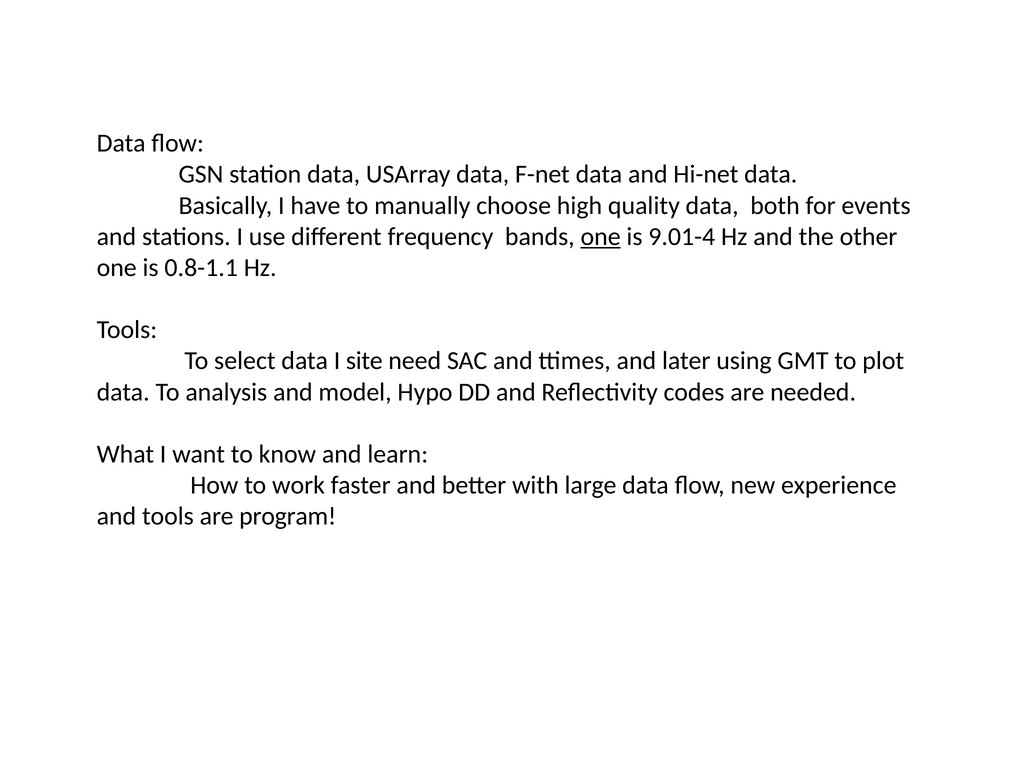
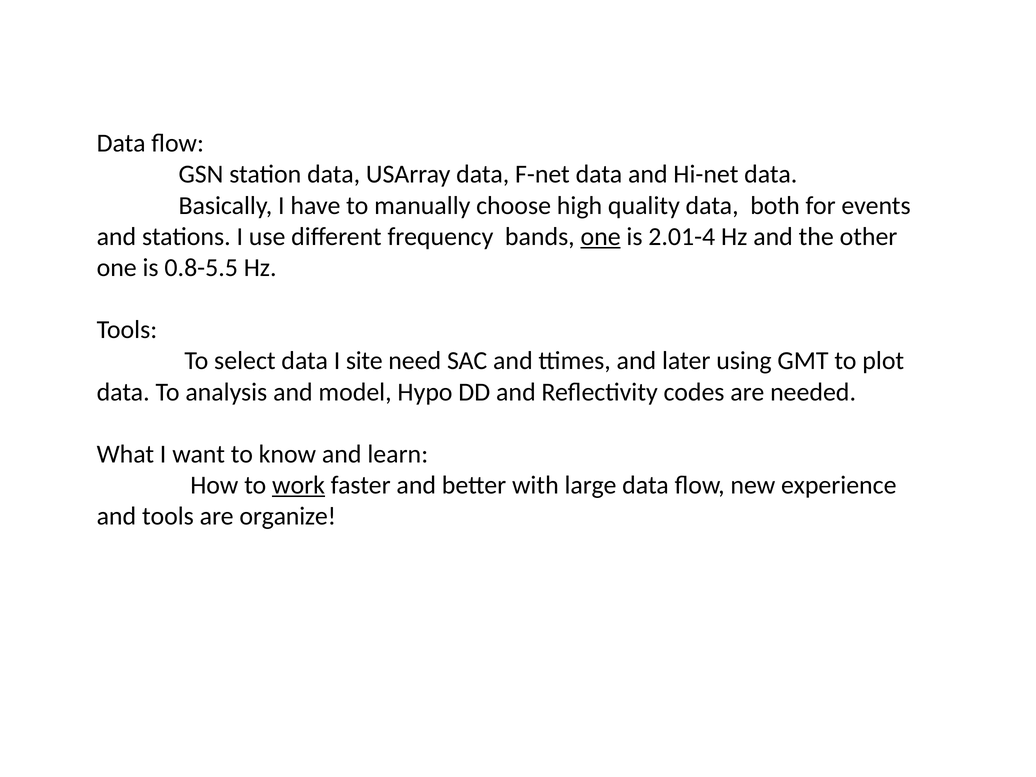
9.01-4: 9.01-4 -> 2.01-4
0.8-1.1: 0.8-1.1 -> 0.8-5.5
work underline: none -> present
program: program -> organize
